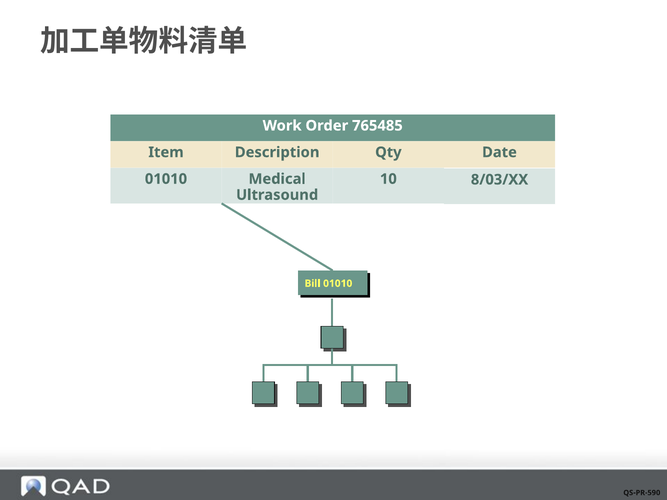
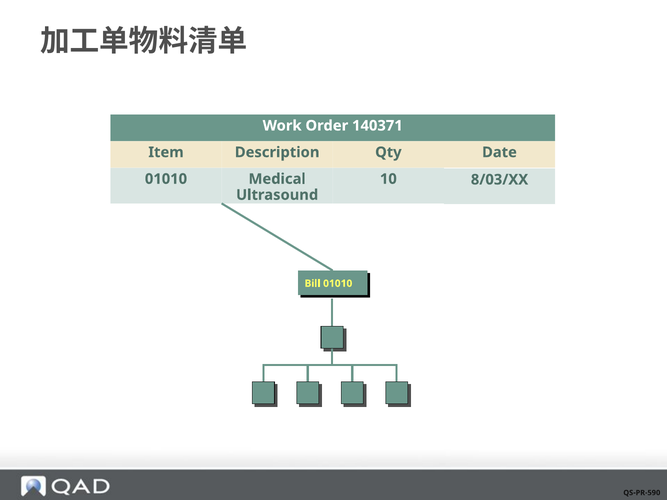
765485: 765485 -> 140371
